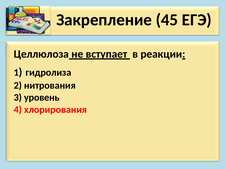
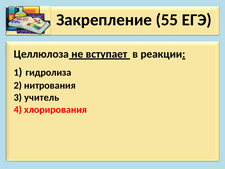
45: 45 -> 55
уровень: уровень -> учитель
